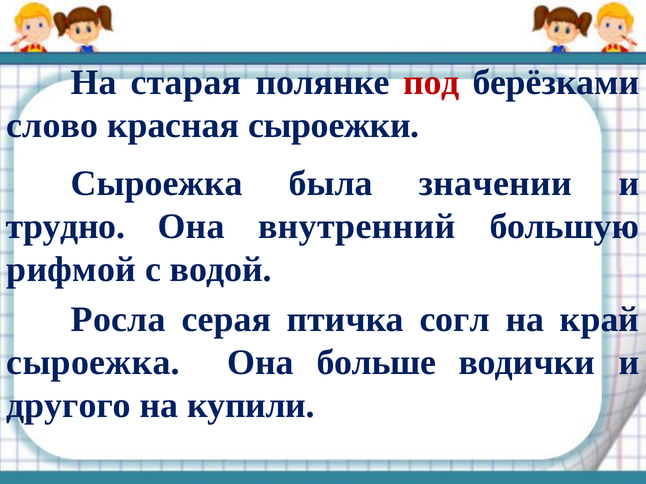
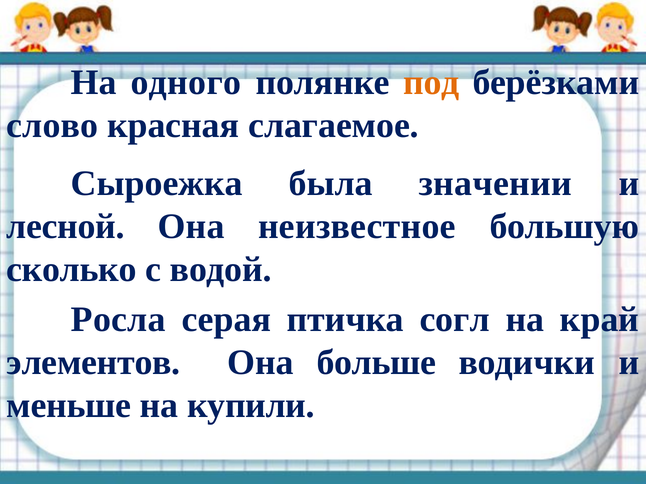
старая: старая -> одного
под colour: red -> orange
сыроежки: сыроежки -> слагаемое
трудно: трудно -> лесной
внутренний: внутренний -> неизвестное
рифмой: рифмой -> сколько
сыроежка at (93, 363): сыроежка -> элементов
другого: другого -> меньше
